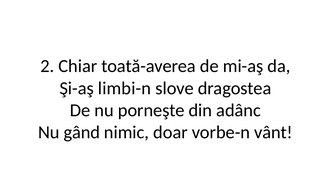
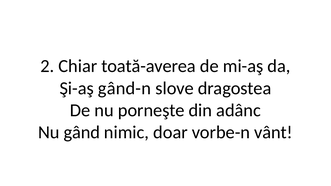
limbi-n: limbi-n -> gând-n
